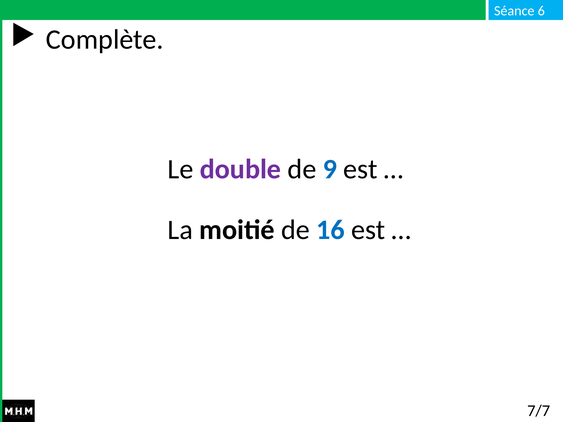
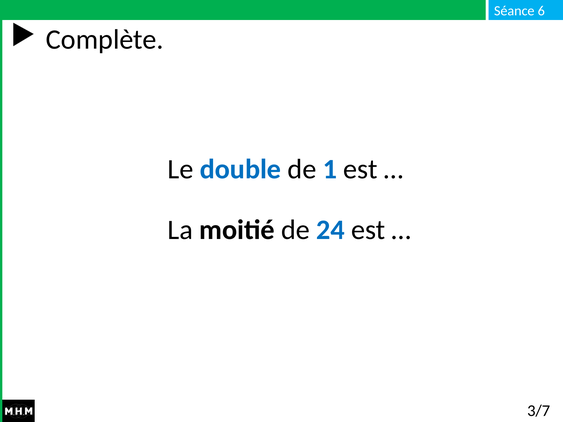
double colour: purple -> blue
9: 9 -> 1
16: 16 -> 24
7/7: 7/7 -> 3/7
